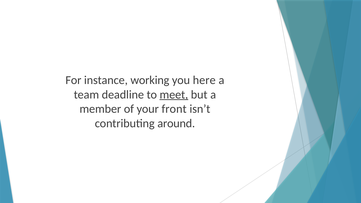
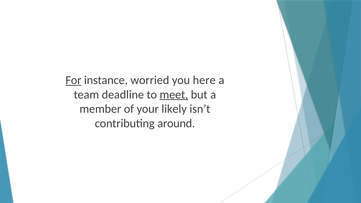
For underline: none -> present
working: working -> worried
front: front -> likely
